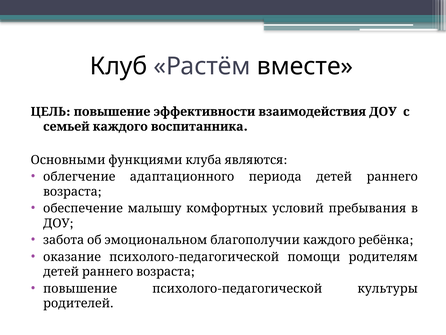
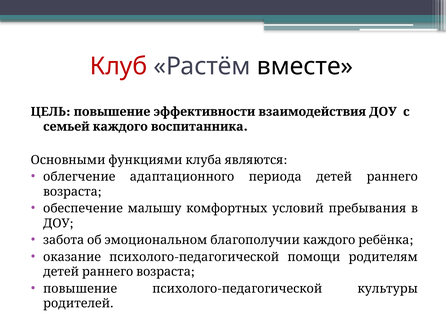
Клуб colour: black -> red
